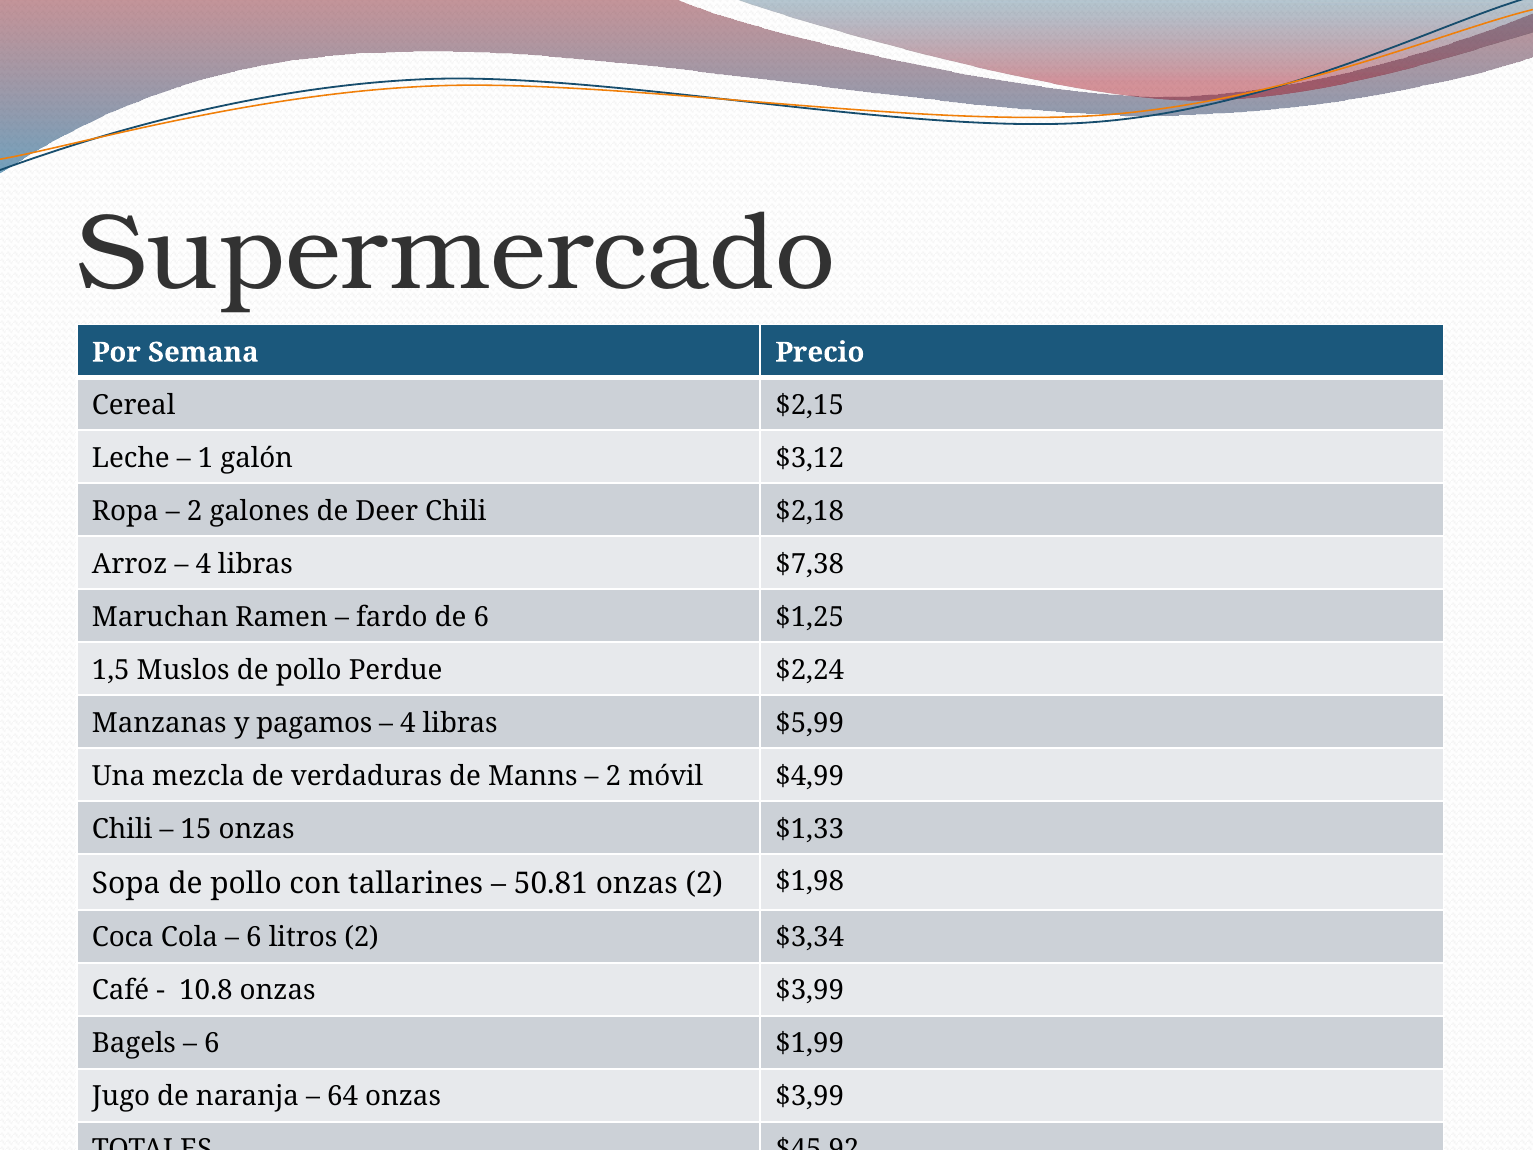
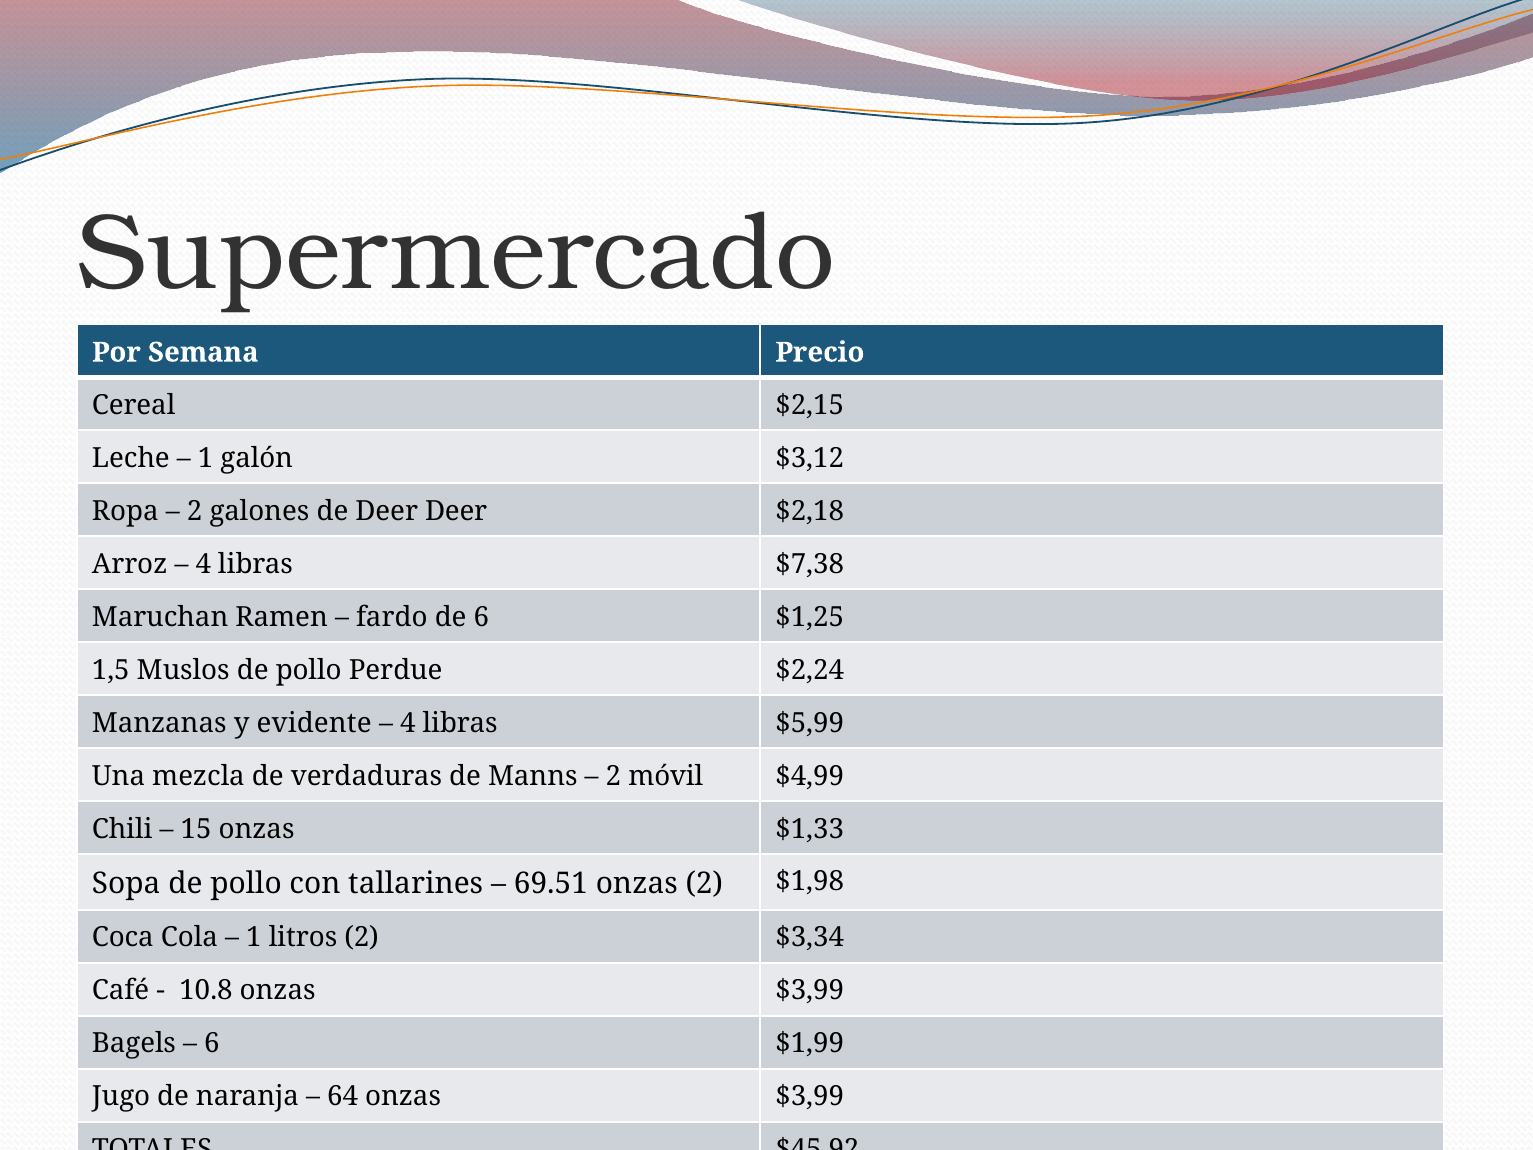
Deer Chili: Chili -> Deer
pagamos: pagamos -> evidente
50.81: 50.81 -> 69.51
6 at (254, 938): 6 -> 1
